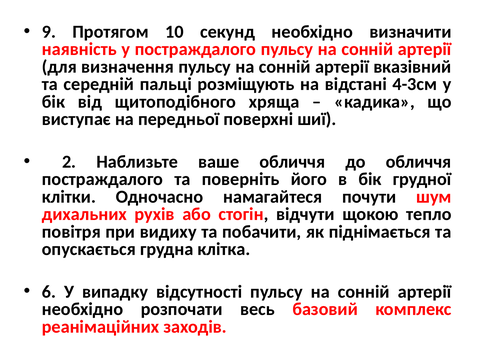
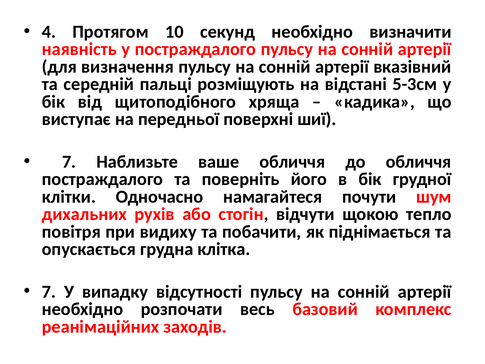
9: 9 -> 4
4-3см: 4-3см -> 5-3см
2 at (69, 162): 2 -> 7
6 at (49, 292): 6 -> 7
